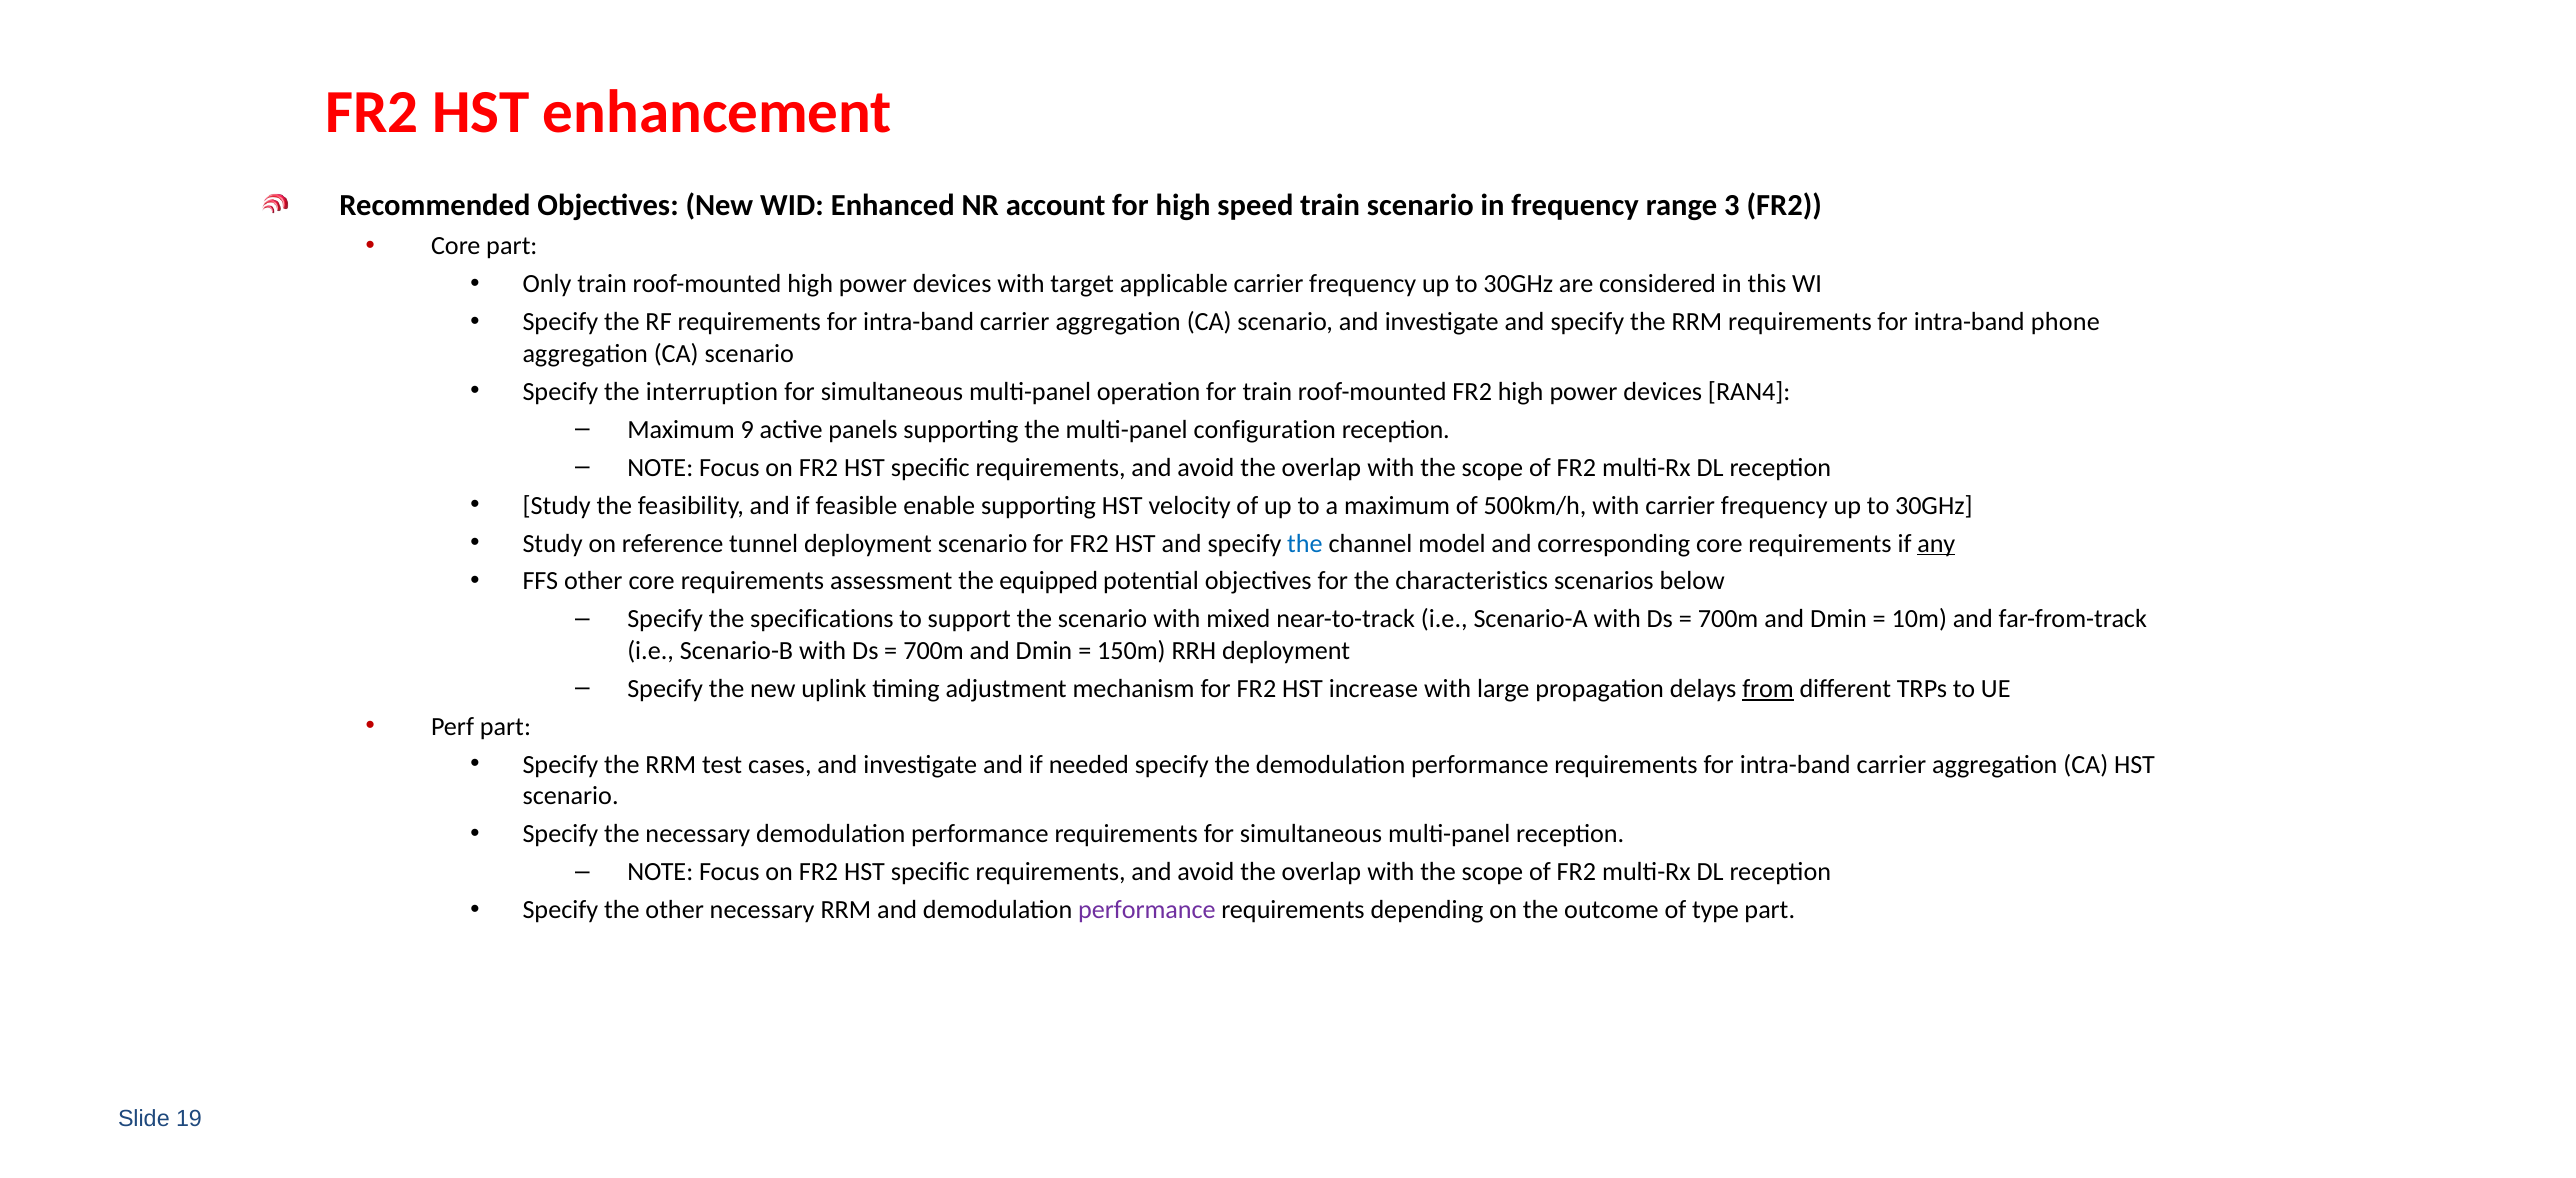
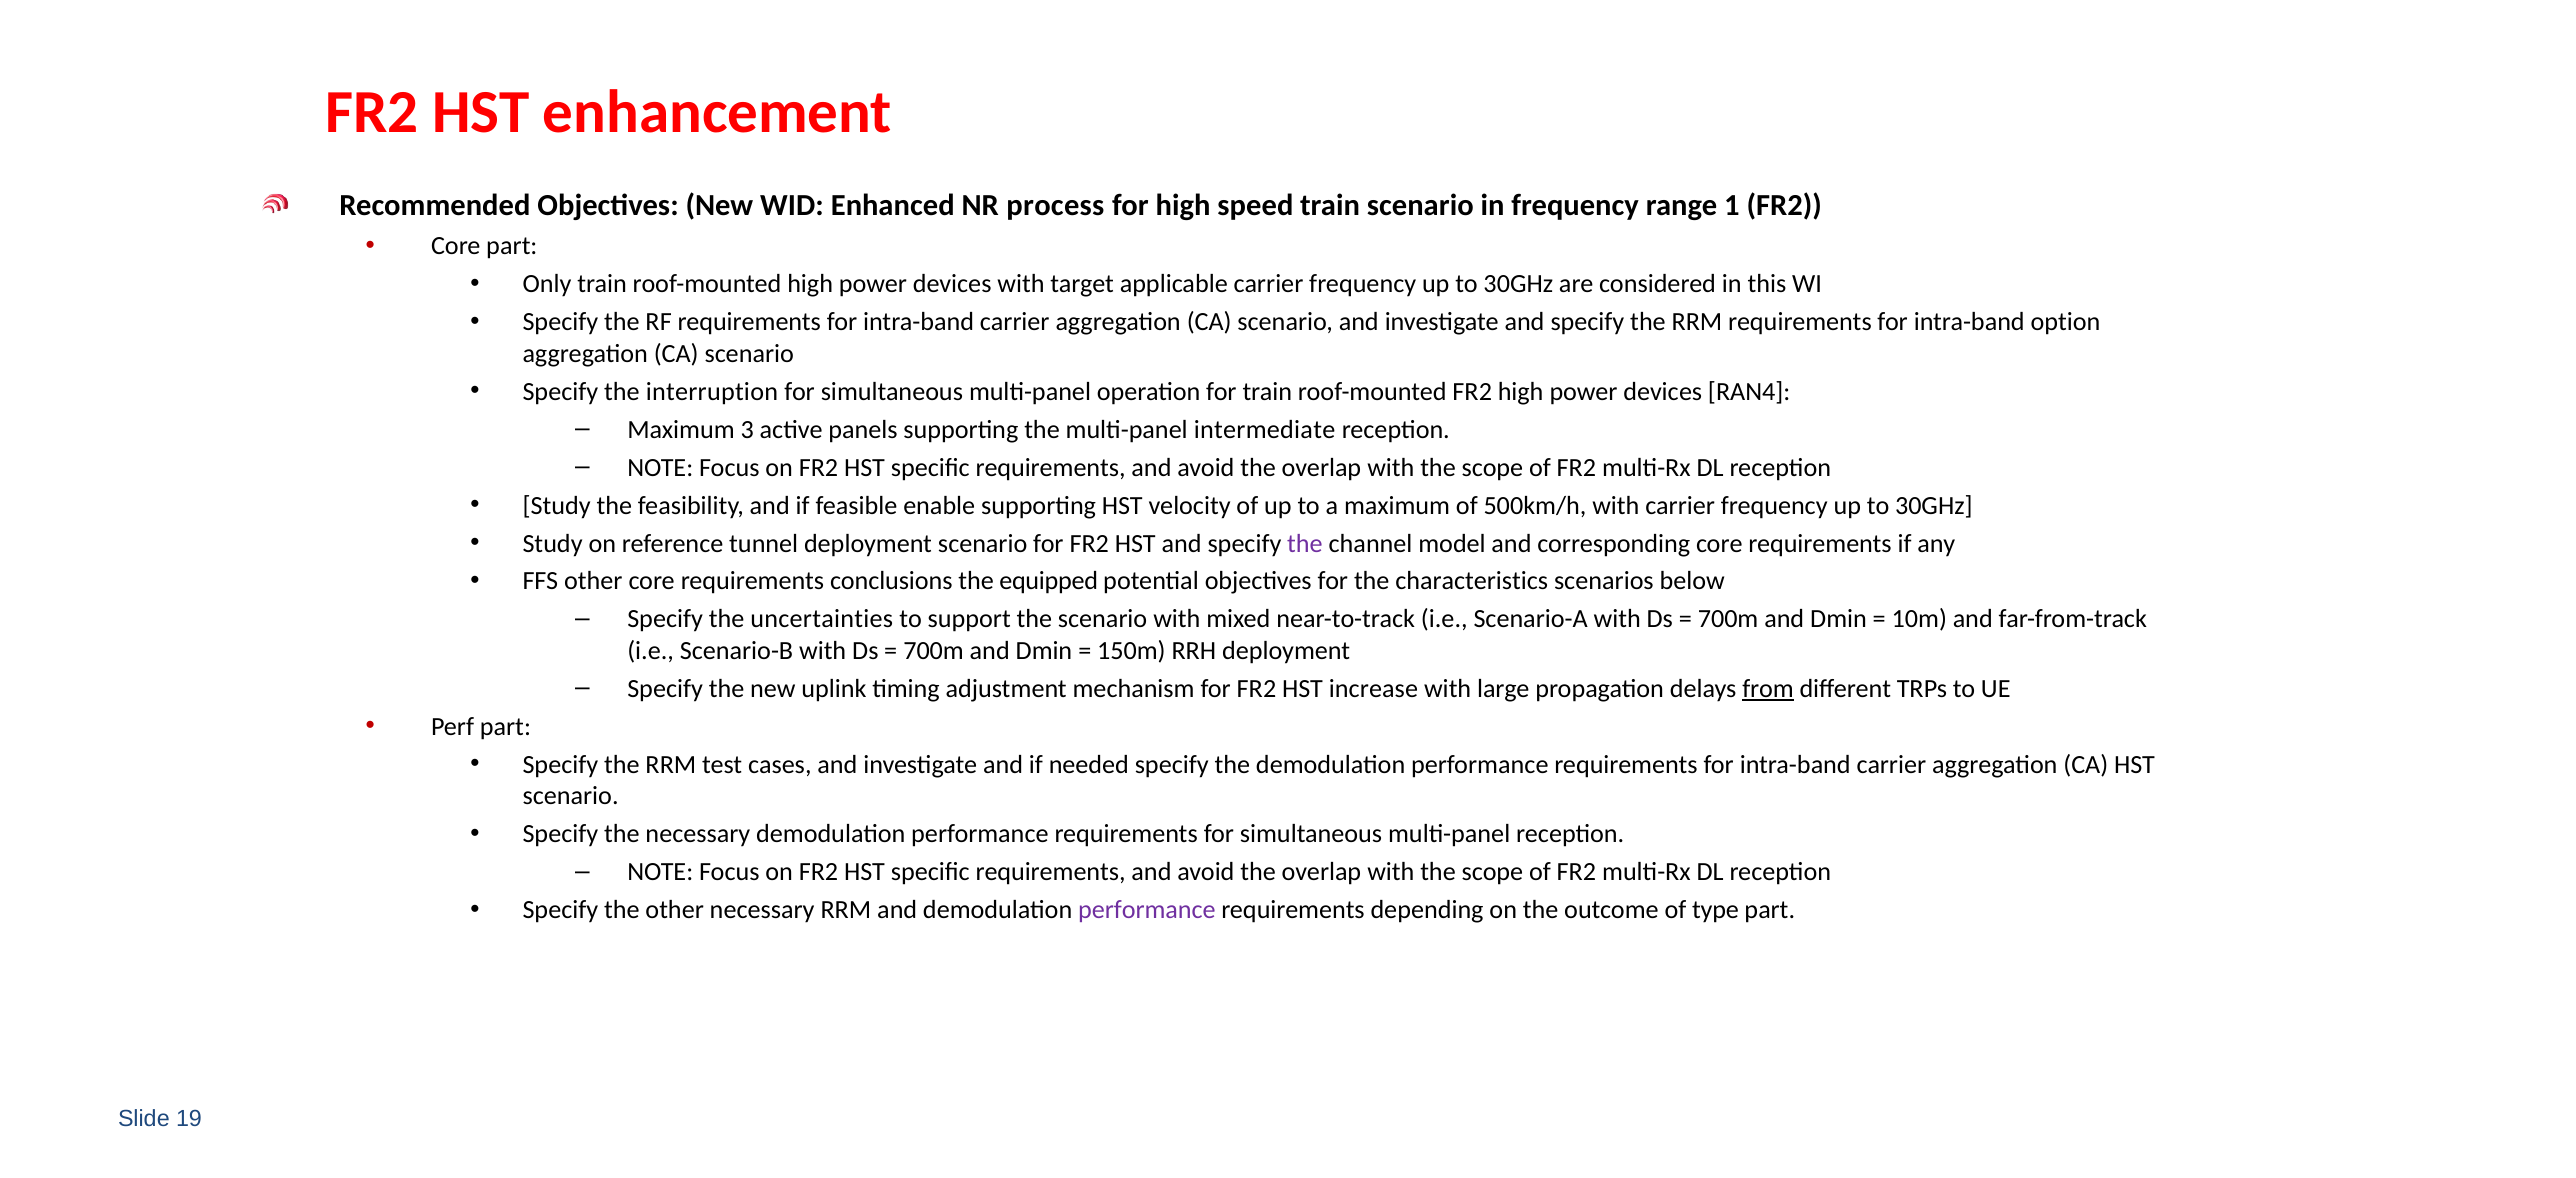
account: account -> process
3: 3 -> 1
phone: phone -> option
9: 9 -> 3
configuration: configuration -> intermediate
the at (1305, 543) colour: blue -> purple
any underline: present -> none
assessment: assessment -> conclusions
specifications: specifications -> uncertainties
